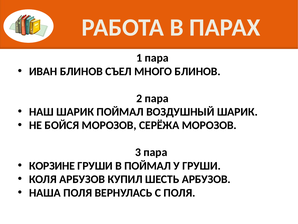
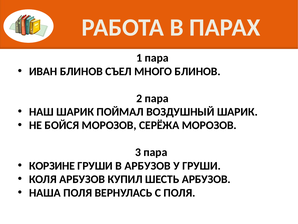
В ПОЙМАЛ: ПОЙМАЛ -> АРБУЗОВ
